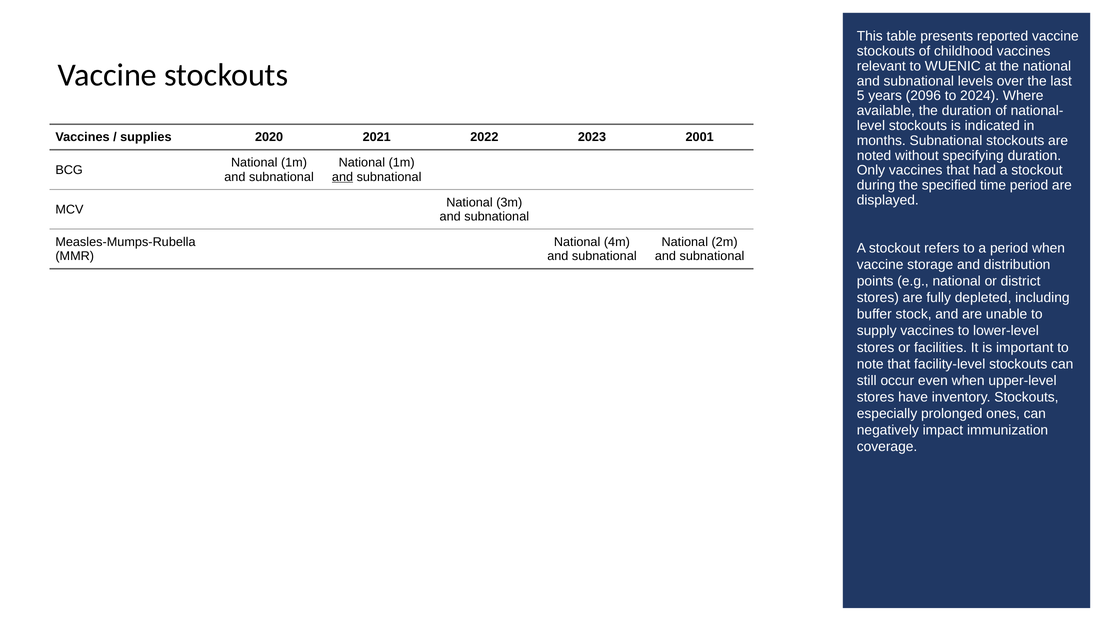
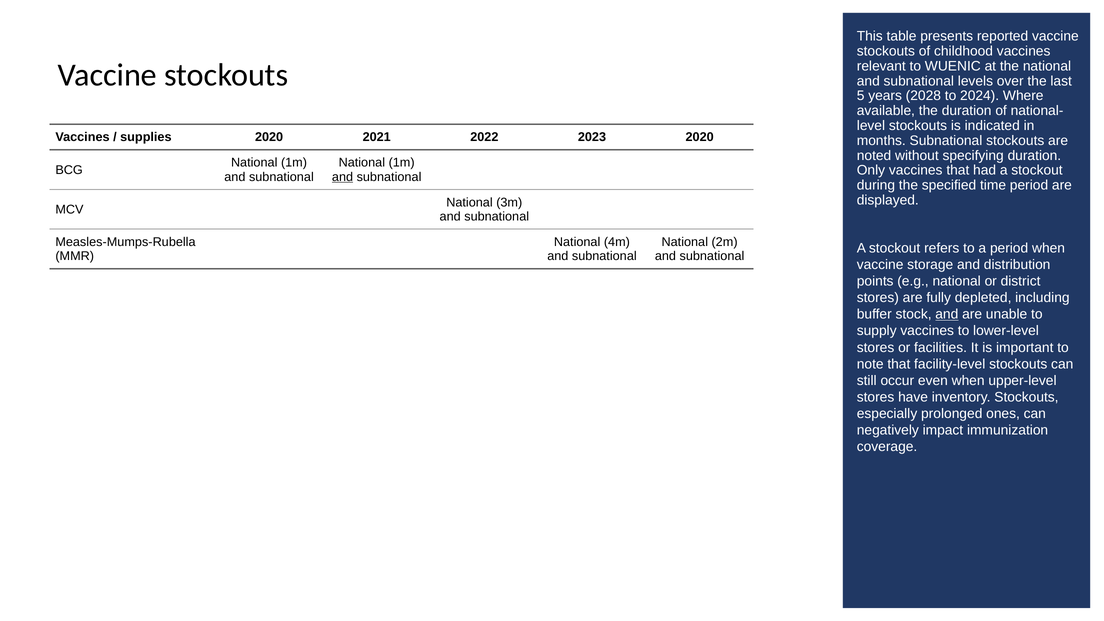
2096: 2096 -> 2028
2023 2001: 2001 -> 2020
and at (947, 314) underline: none -> present
